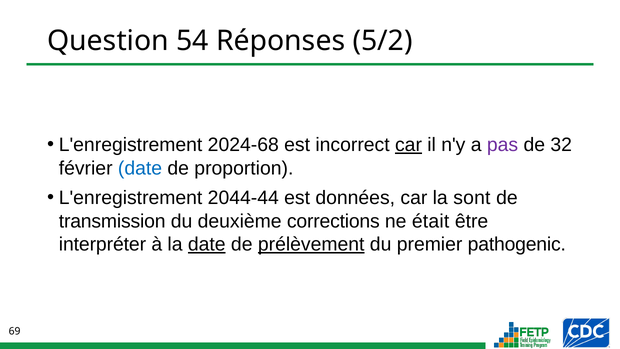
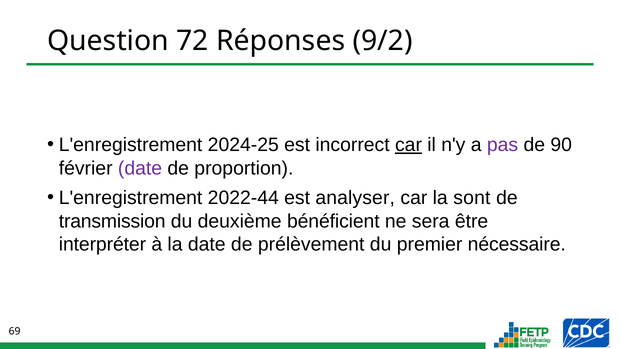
54: 54 -> 72
5/2: 5/2 -> 9/2
2024-68: 2024-68 -> 2024-25
32: 32 -> 90
date at (140, 168) colour: blue -> purple
2044-44: 2044-44 -> 2022-44
données: données -> analyser
corrections: corrections -> bénéficient
était: était -> sera
date at (207, 244) underline: present -> none
prélèvement underline: present -> none
pathogenic: pathogenic -> nécessaire
